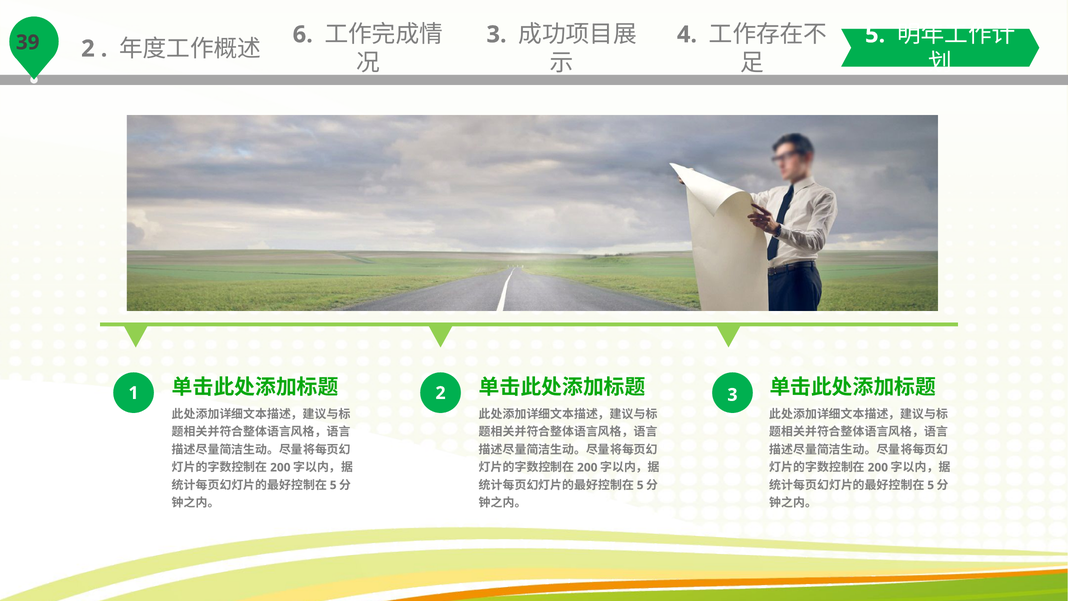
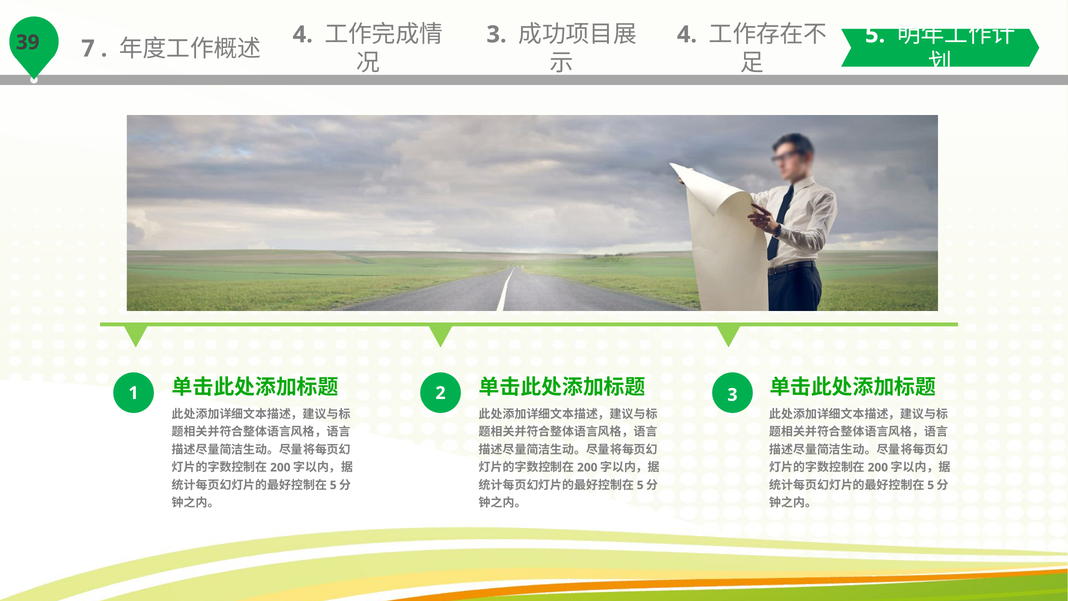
2 at (88, 49): 2 -> 7
6 at (303, 35): 6 -> 4
